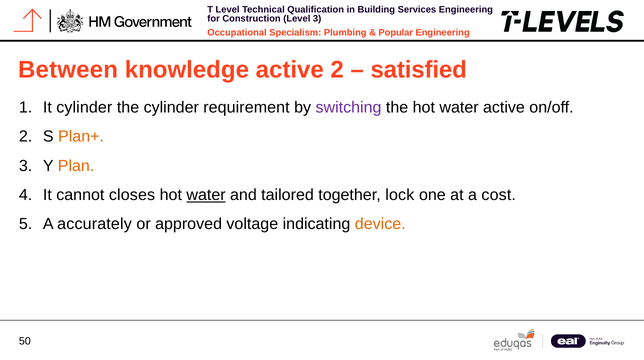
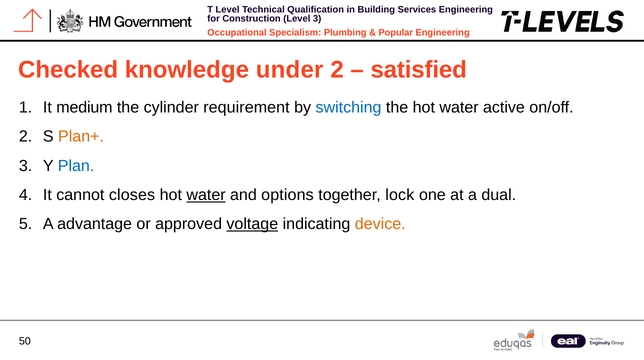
Between: Between -> Checked
knowledge active: active -> under
It cylinder: cylinder -> medium
switching colour: purple -> blue
Plan colour: orange -> blue
tailored: tailored -> options
cost: cost -> dual
accurately: accurately -> advantage
voltage underline: none -> present
